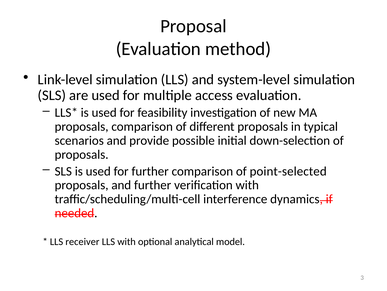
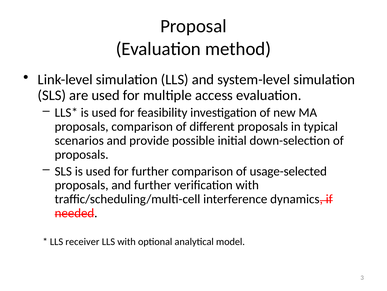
point-selected: point-selected -> usage-selected
